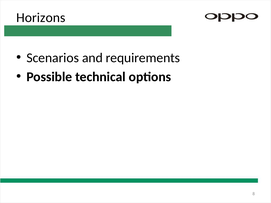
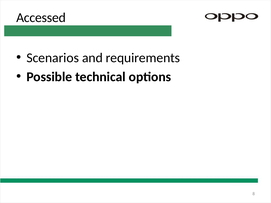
Horizons: Horizons -> Accessed
